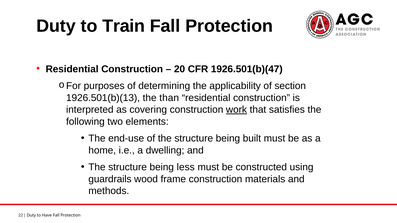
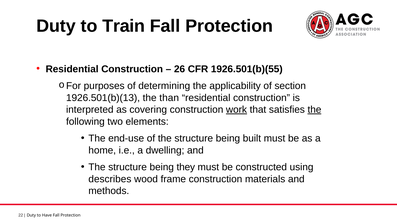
20: 20 -> 26
1926.501(b)(47: 1926.501(b)(47 -> 1926.501(b)(55
the at (314, 110) underline: none -> present
less: less -> they
guardrails: guardrails -> describes
